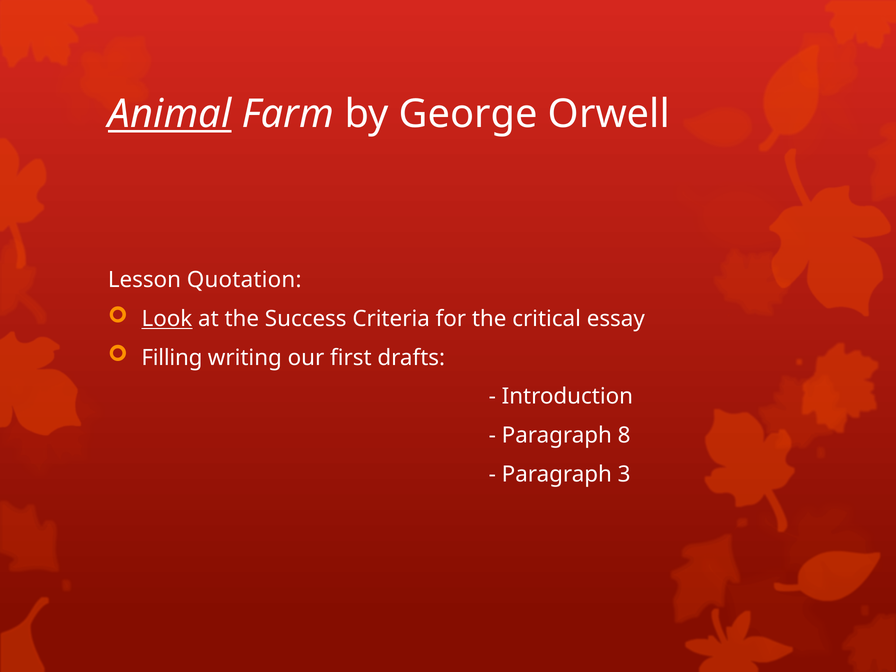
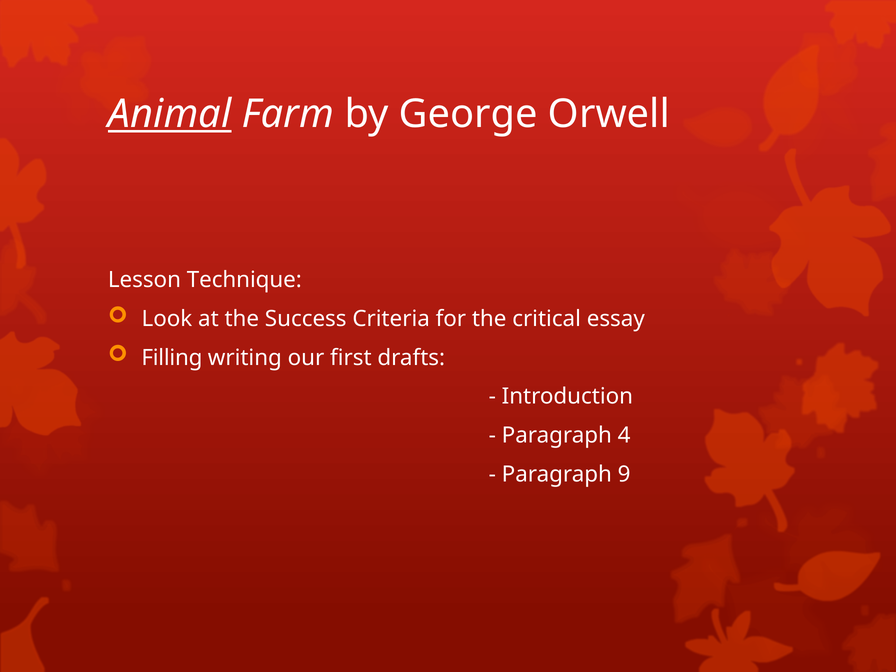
Quotation: Quotation -> Technique
Look underline: present -> none
8: 8 -> 4
3: 3 -> 9
